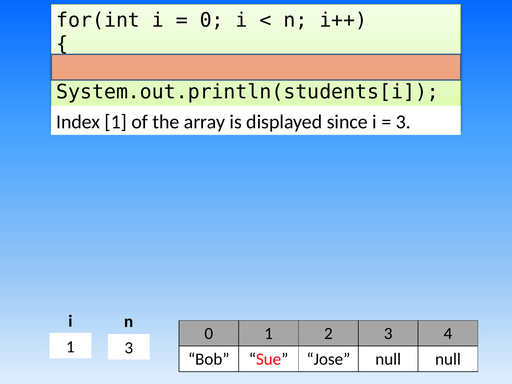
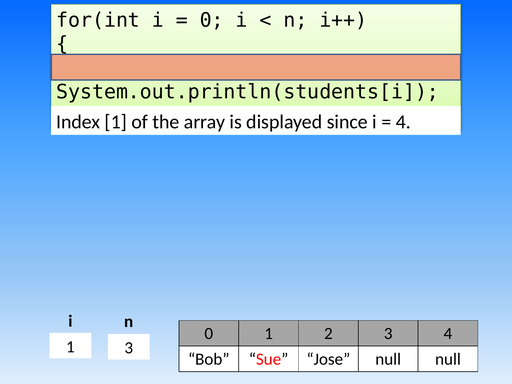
3 at (403, 122): 3 -> 4
